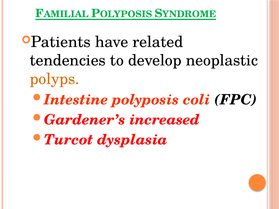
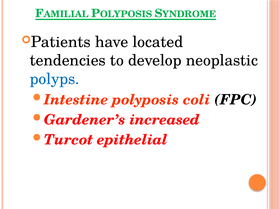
related: related -> located
polyps colour: orange -> blue
dysplasia: dysplasia -> epithelial
